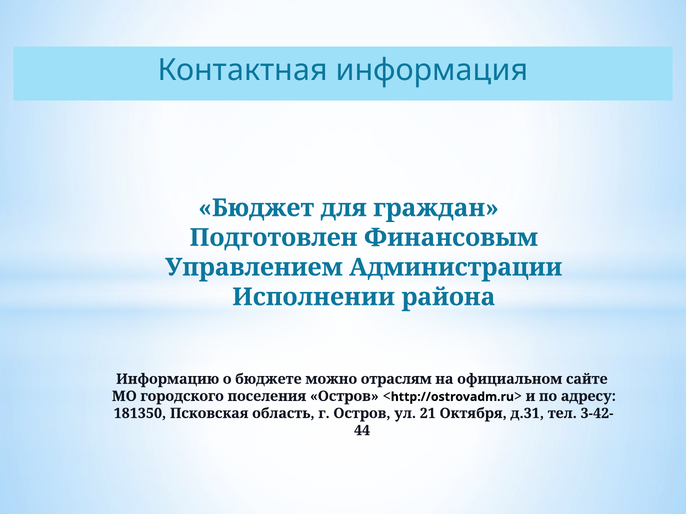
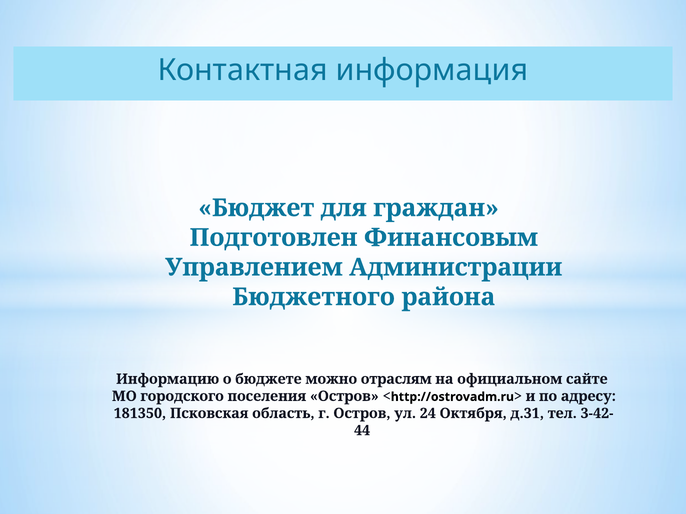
Исполнении: Исполнении -> Бюджетного
21: 21 -> 24
